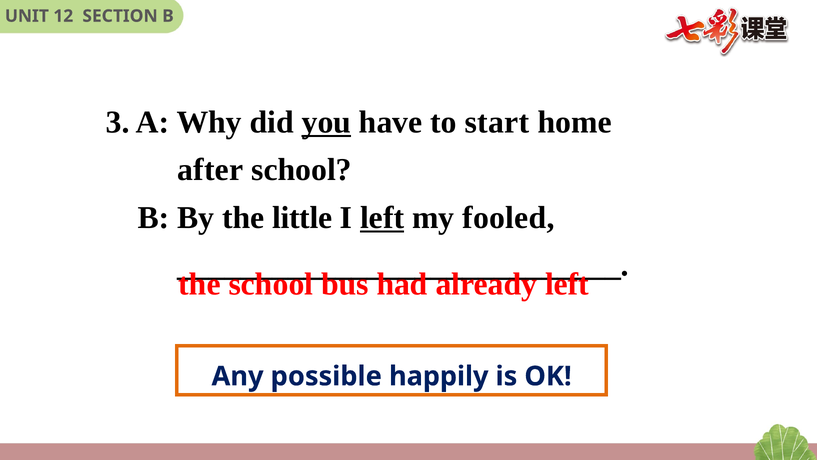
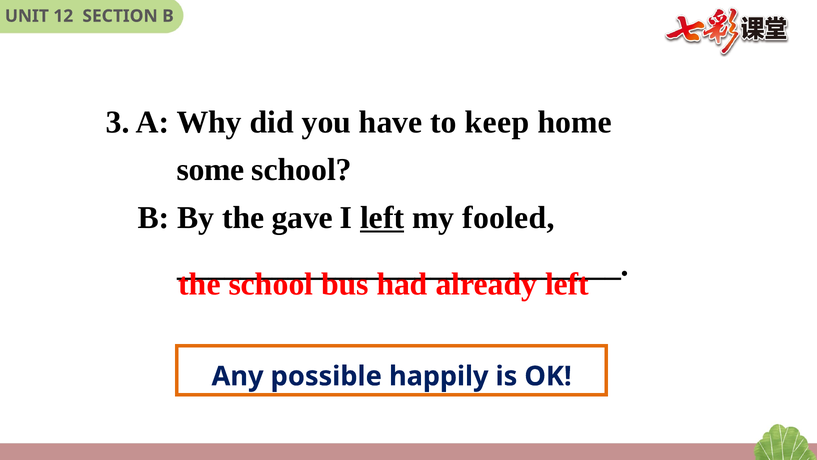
you underline: present -> none
start: start -> keep
after: after -> some
little: little -> gave
